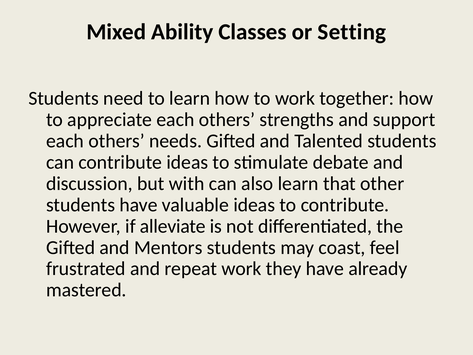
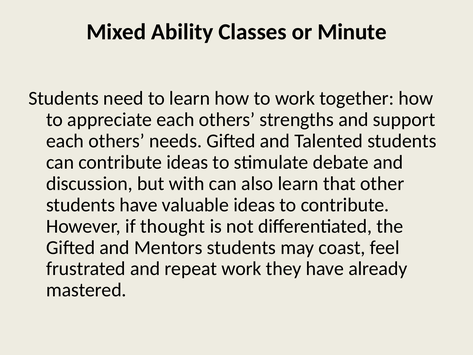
Setting: Setting -> Minute
alleviate: alleviate -> thought
